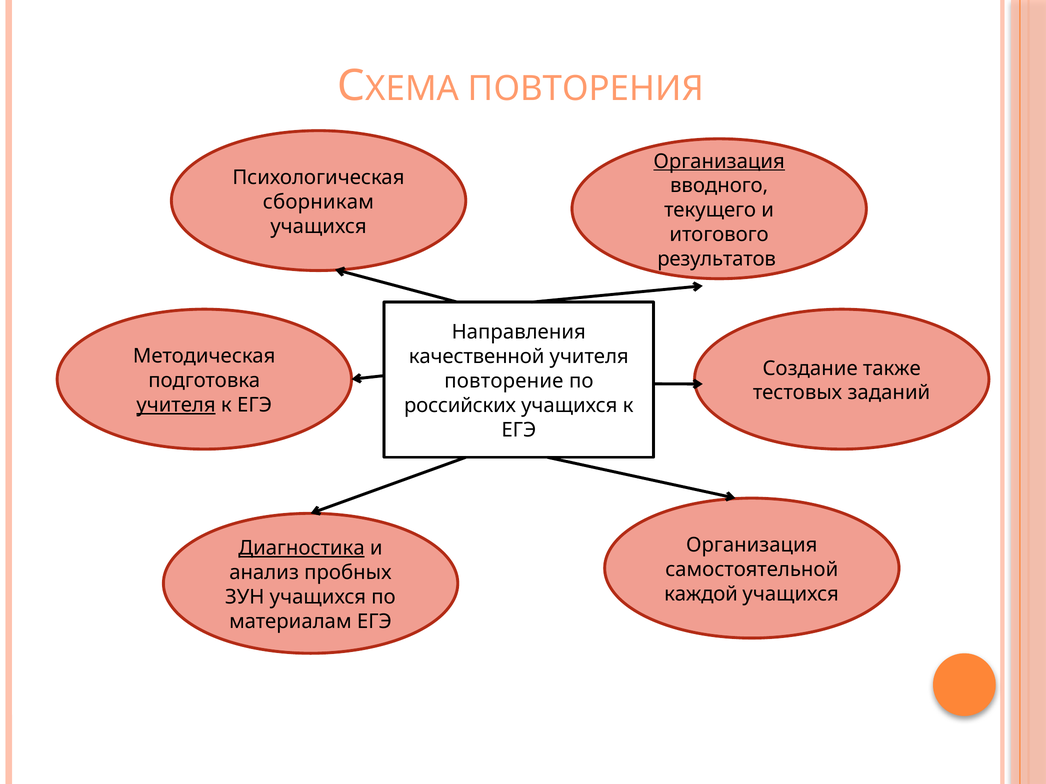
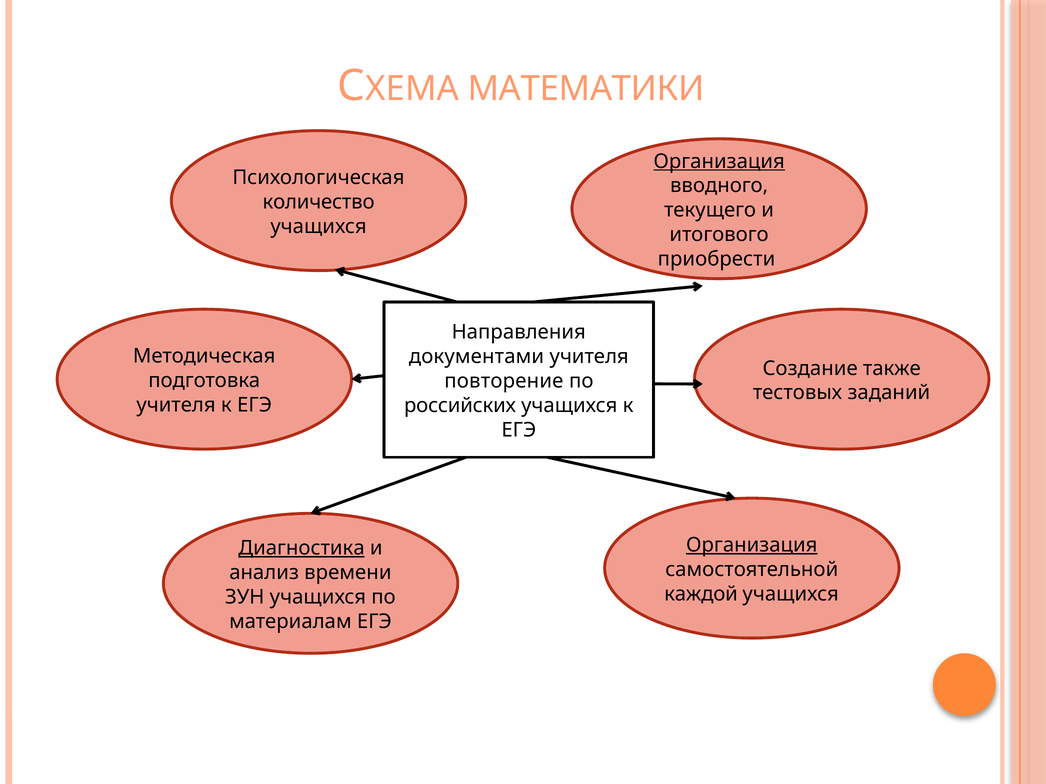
ПОВТОРЕНИЯ: ПОВТОРЕНИЯ -> МАТЕМАТИКИ
сборникам: сборникам -> количество
результатов: результатов -> приобрести
качественной: качественной -> документами
учителя at (176, 405) underline: present -> none
Организация at (752, 545) underline: none -> present
пробных: пробных -> времени
